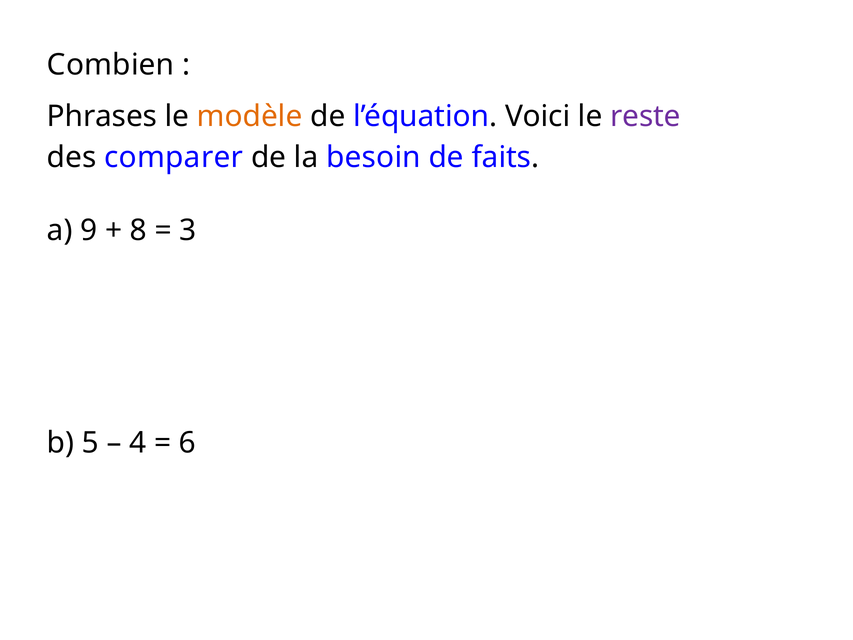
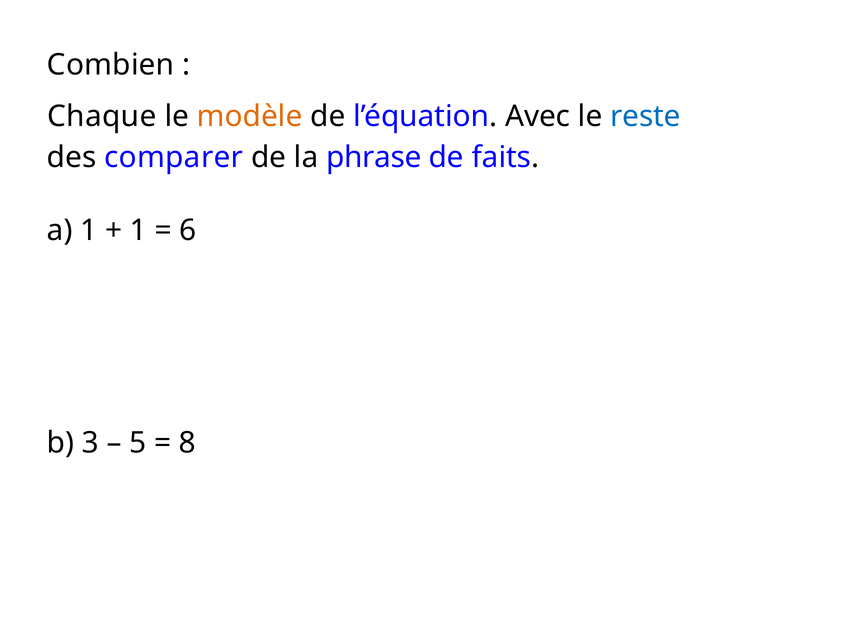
Phrases: Phrases -> Chaque
Voici: Voici -> Avec
reste colour: purple -> blue
besoin: besoin -> phrase
a 9: 9 -> 1
8 at (138, 230): 8 -> 1
3: 3 -> 6
5: 5 -> 3
4: 4 -> 5
6: 6 -> 8
